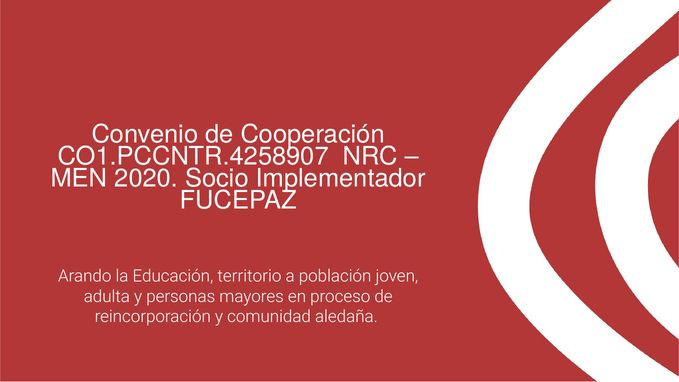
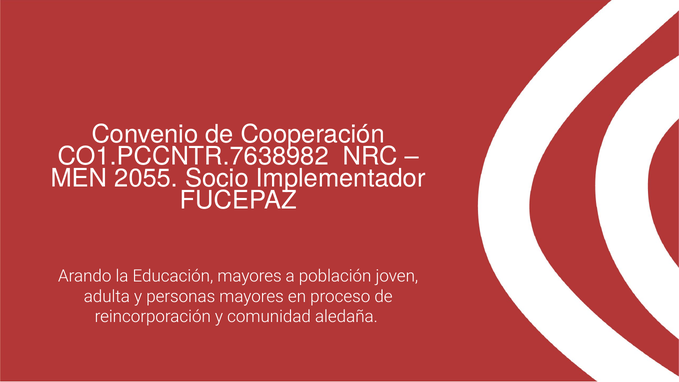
CO1.PCCNTR.4258907: CO1.PCCNTR.4258907 -> CO1.PCCNTR.7638982
2020: 2020 -> 2055
Educación territorio: territorio -> mayores
